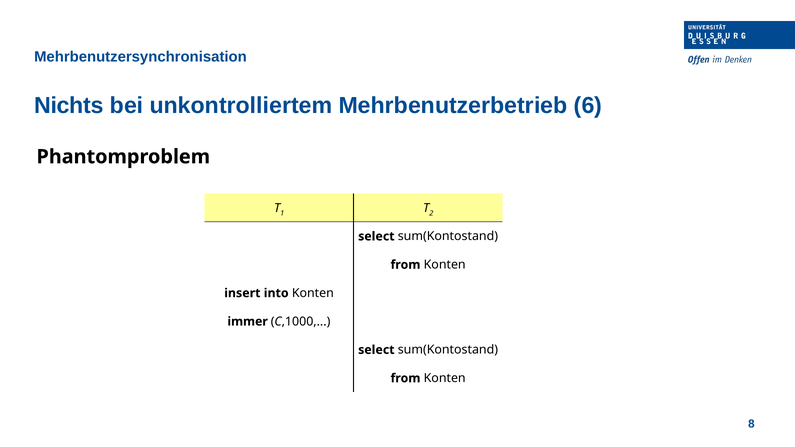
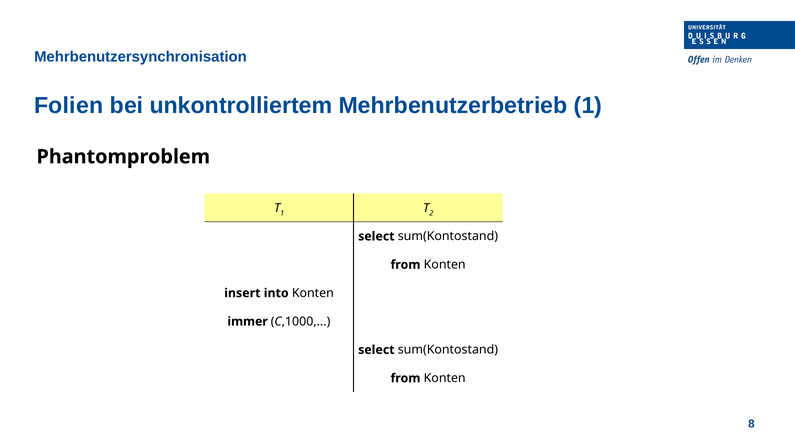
Nichts: Nichts -> Folien
Mehrbenutzerbetrieb 6: 6 -> 1
